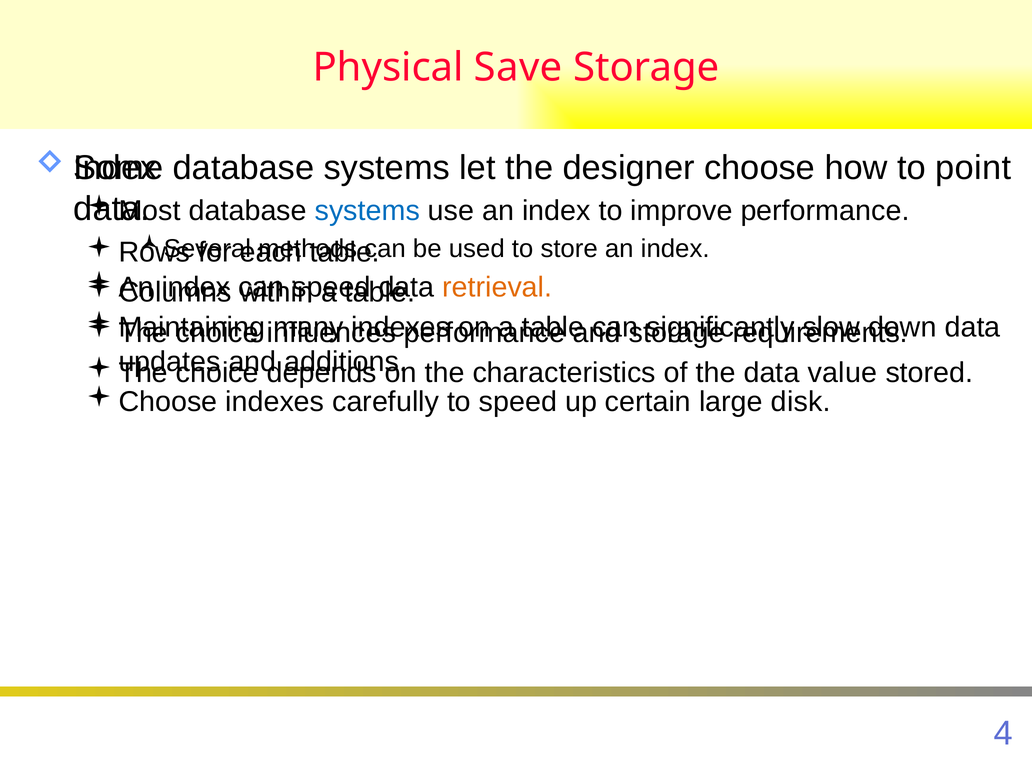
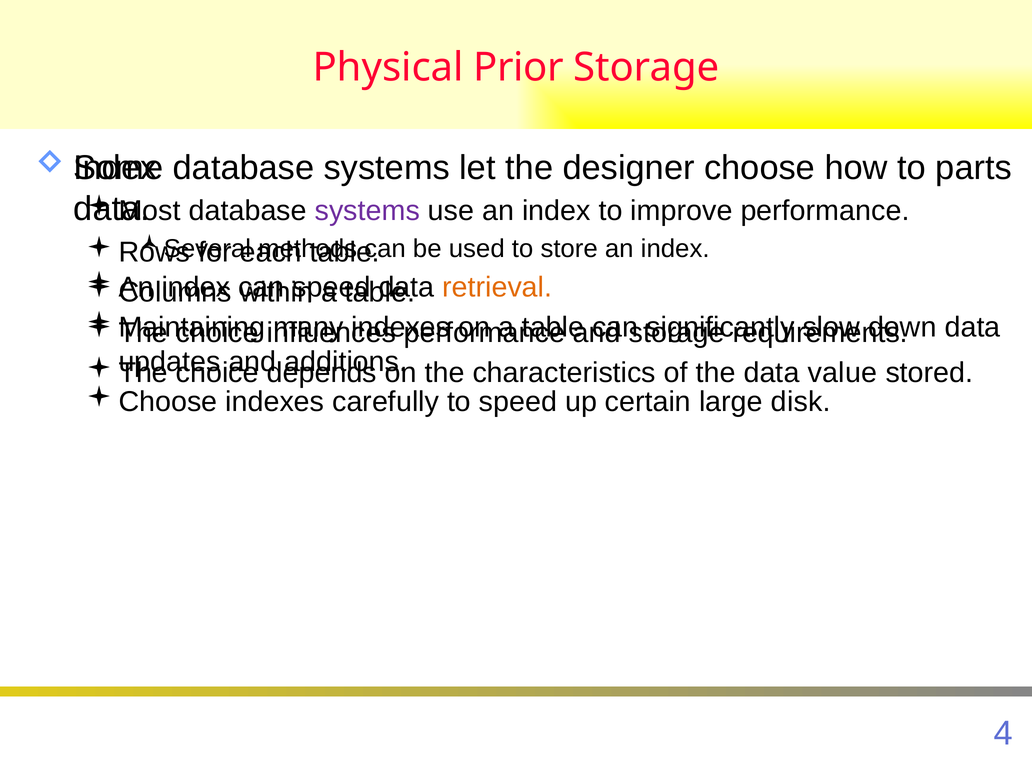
Save: Save -> Prior
point: point -> parts
systems at (367, 211) colour: blue -> purple
